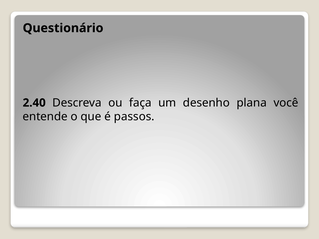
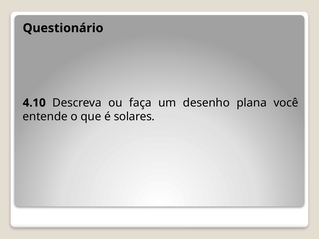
2.40: 2.40 -> 4.10
passos: passos -> solares
